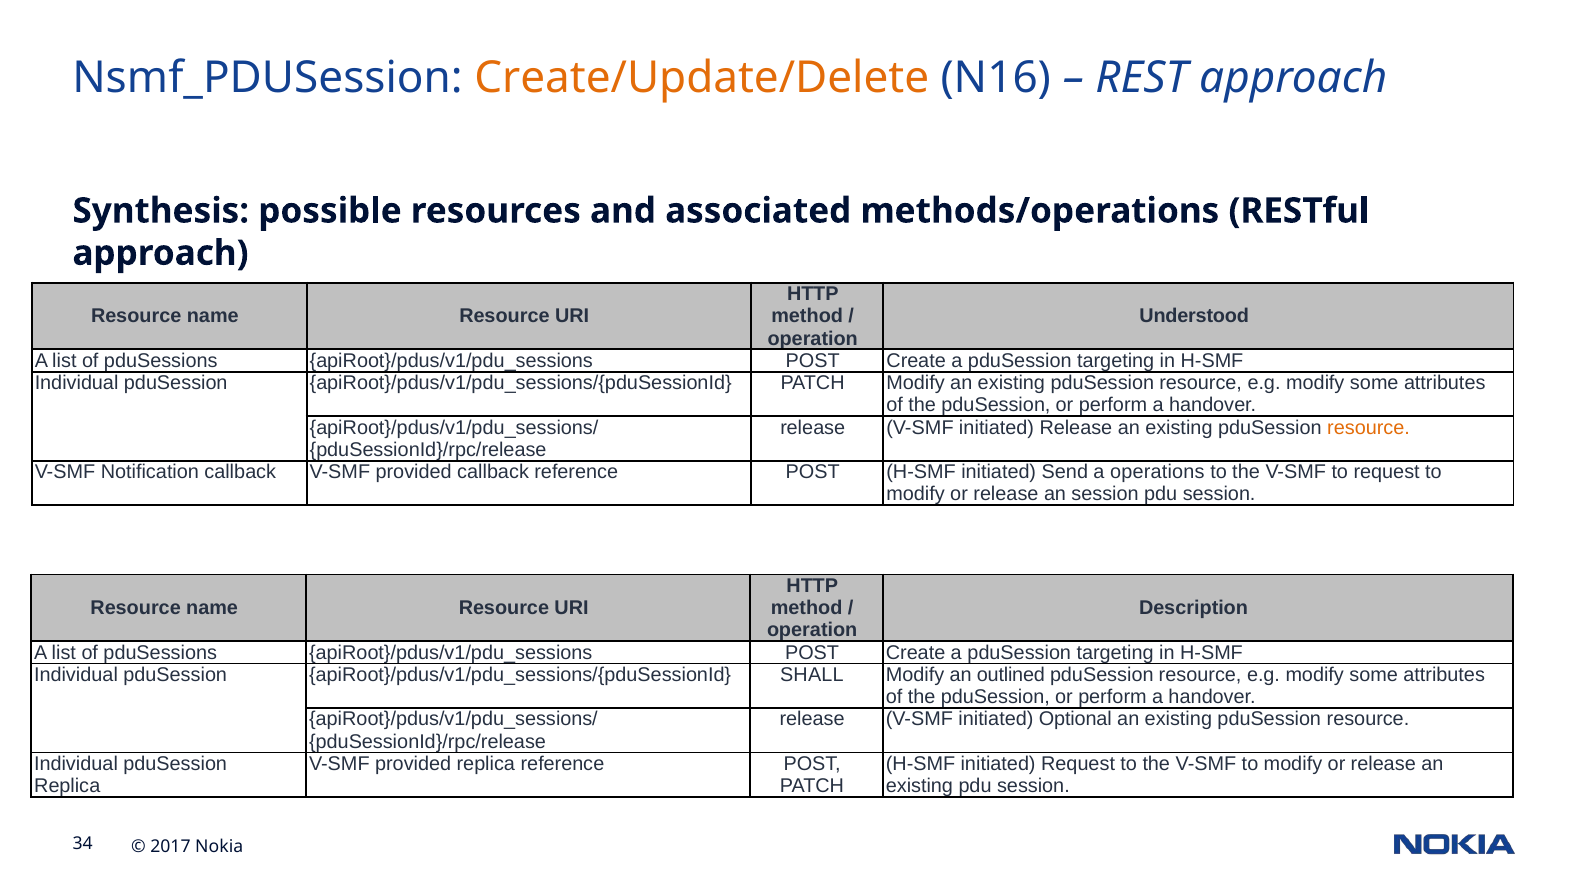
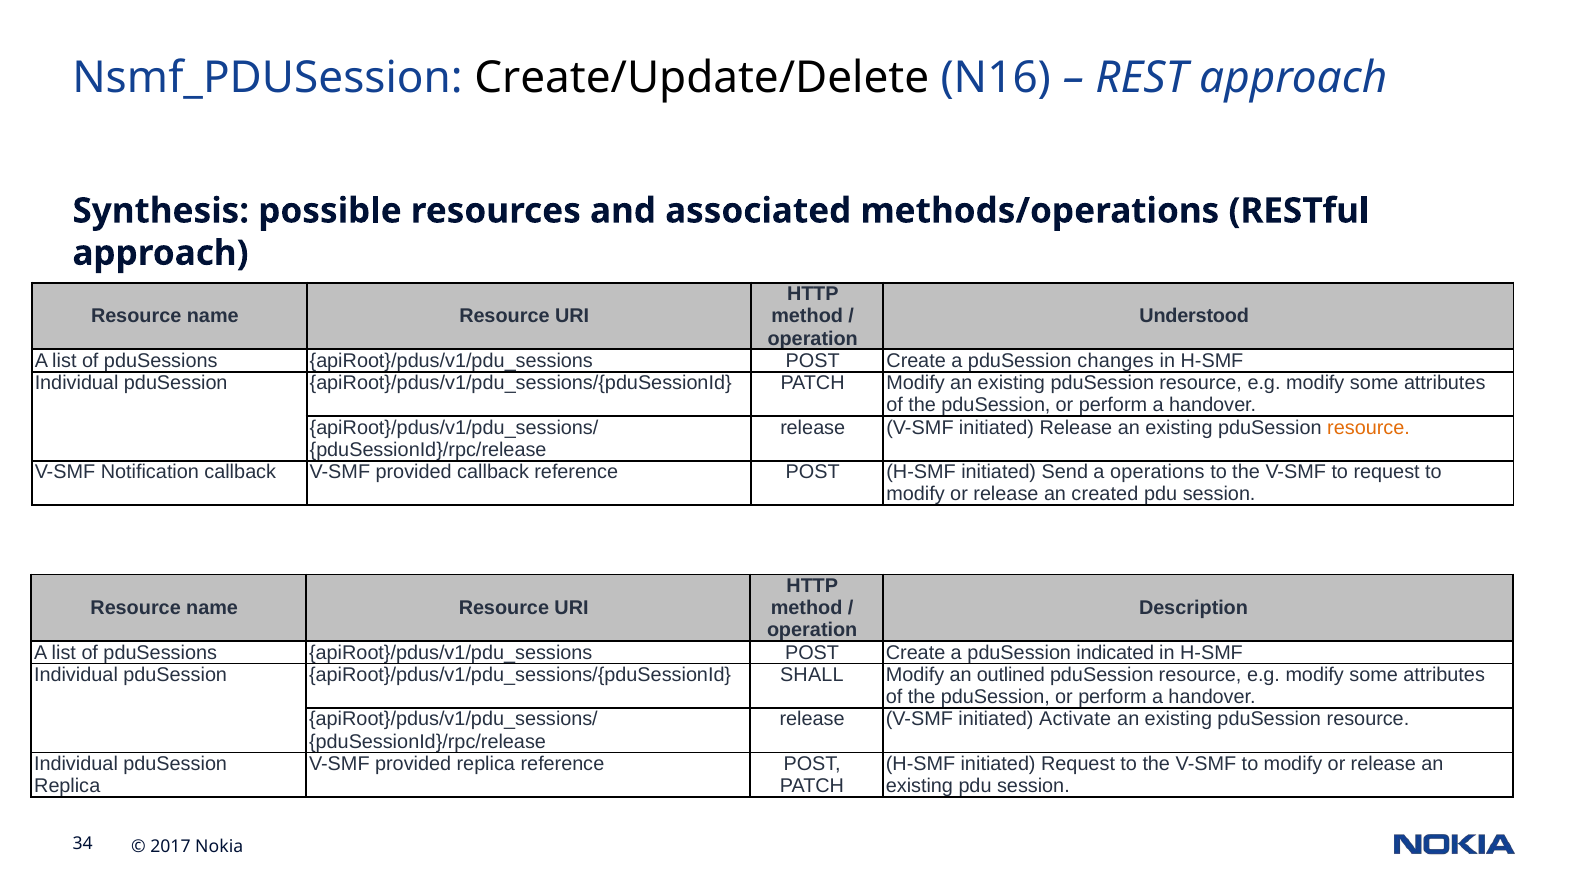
Create/Update/Delete colour: orange -> black
targeting at (1116, 361): targeting -> changes
an session: session -> created
targeting at (1115, 653): targeting -> indicated
Optional: Optional -> Activate
